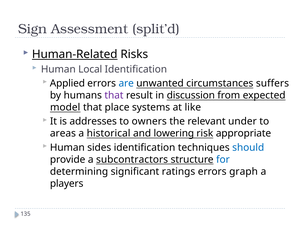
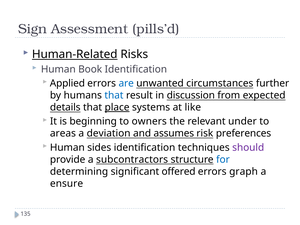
split’d: split’d -> pills’d
Local: Local -> Book
suffers: suffers -> further
that at (114, 95) colour: purple -> blue
model: model -> details
place underline: none -> present
addresses: addresses -> beginning
historical: historical -> deviation
lowering: lowering -> assumes
appropriate: appropriate -> preferences
should colour: blue -> purple
ratings: ratings -> offered
players: players -> ensure
